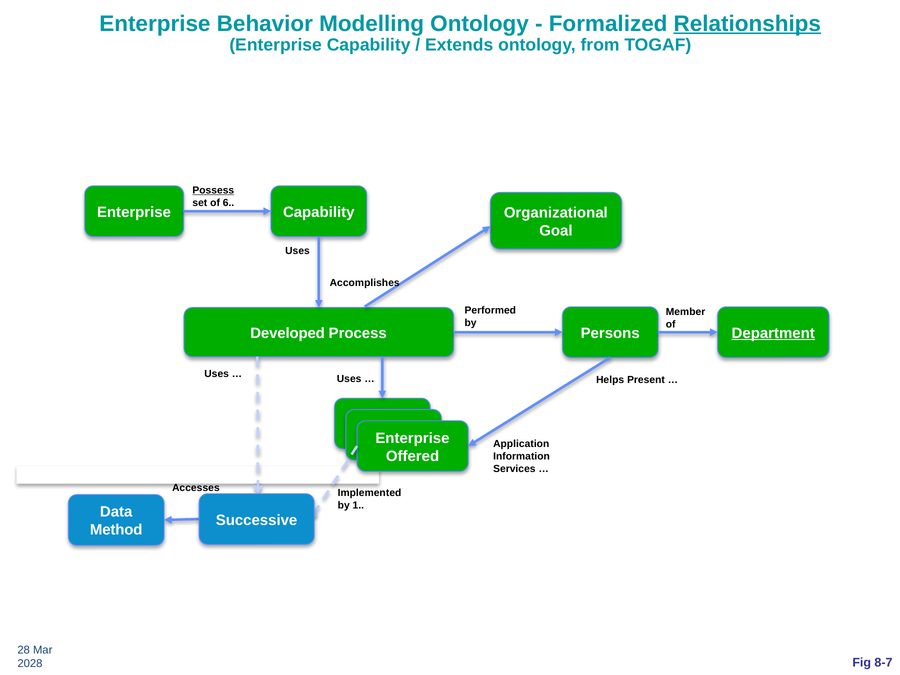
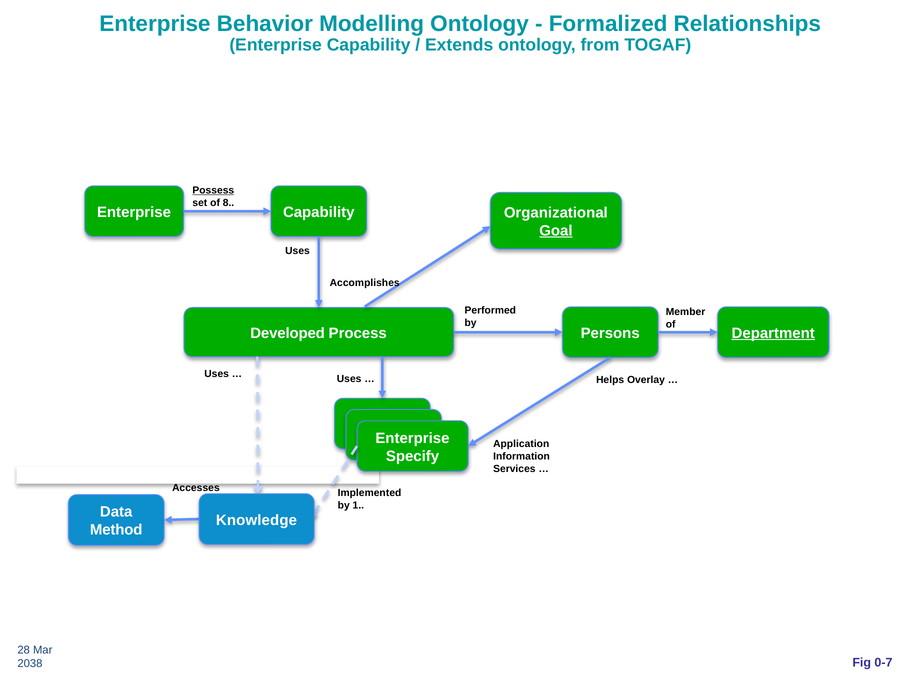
Relationships underline: present -> none
6: 6 -> 8
Goal underline: none -> present
Present: Present -> Overlay
Offered: Offered -> Specify
Successive: Successive -> Knowledge
8-7: 8-7 -> 0-7
2028: 2028 -> 2038
